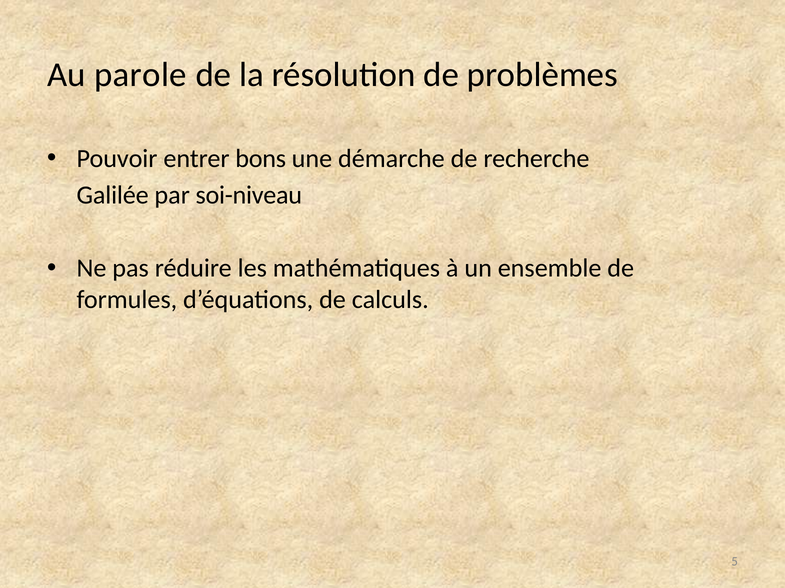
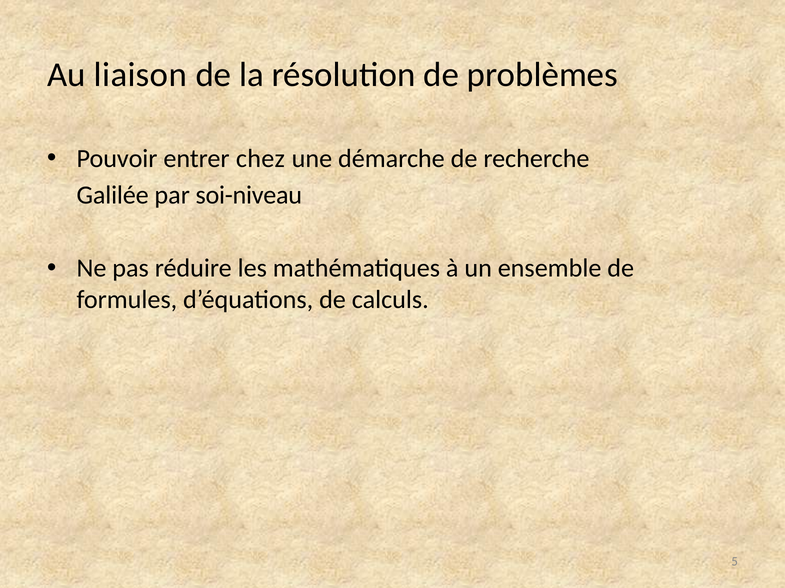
parole: parole -> liaison
bons: bons -> chez
